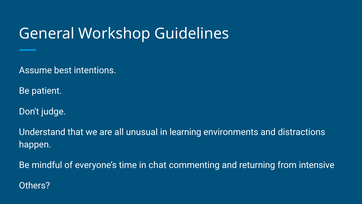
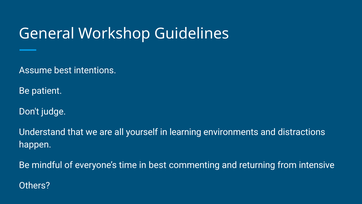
unusual: unusual -> yourself
in chat: chat -> best
